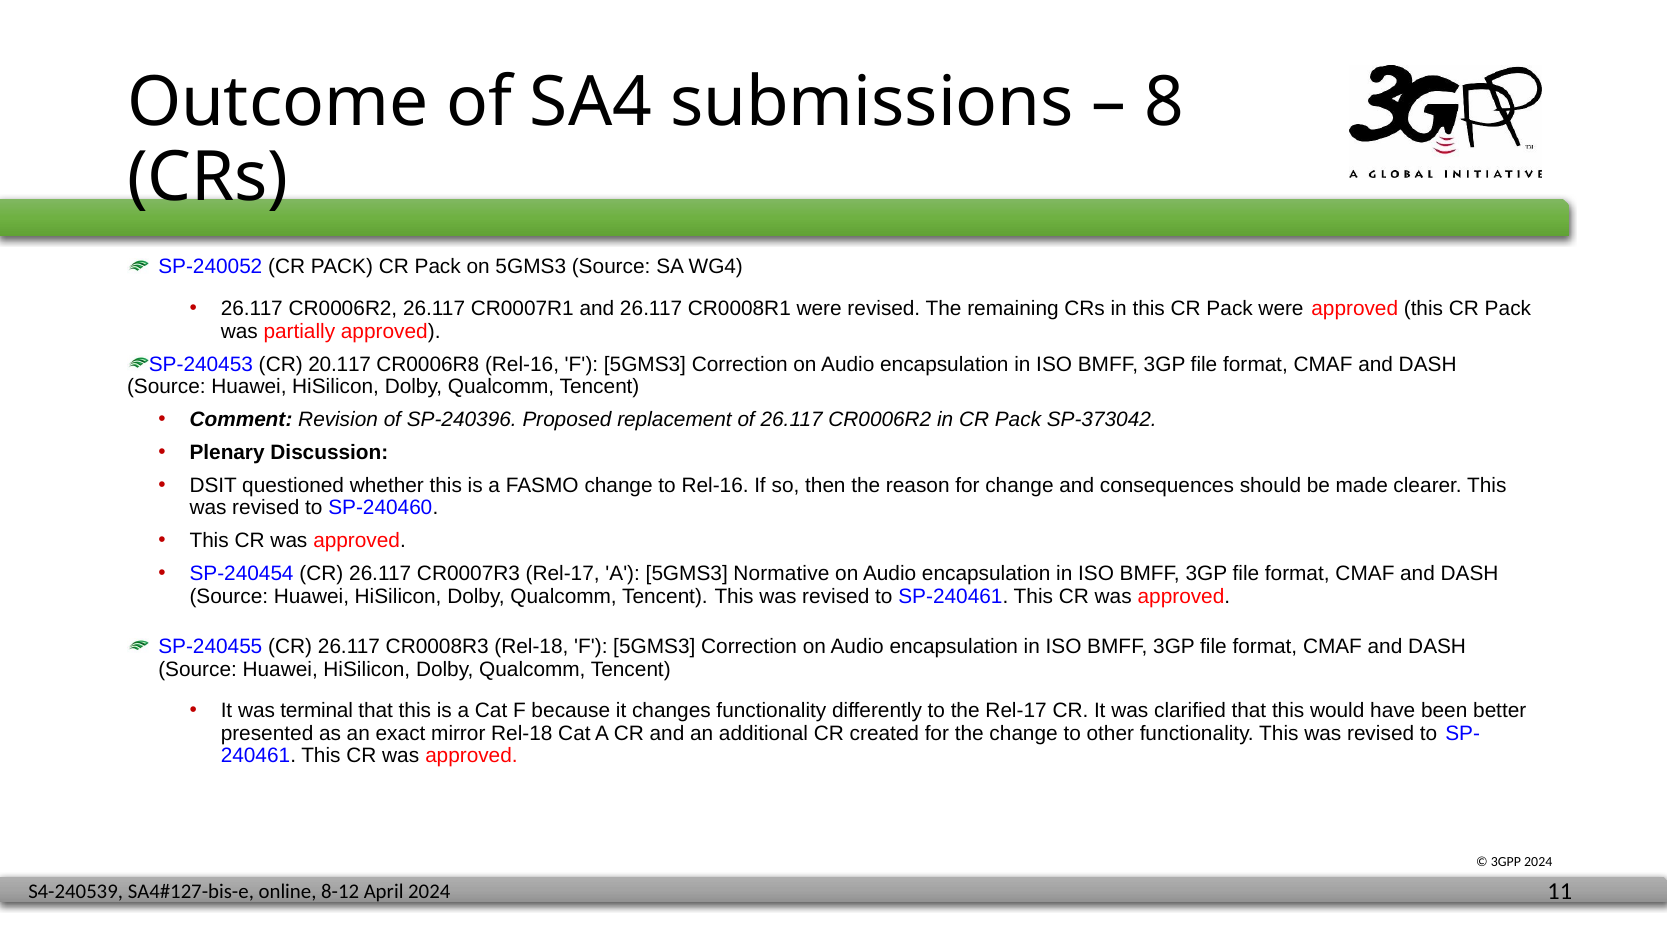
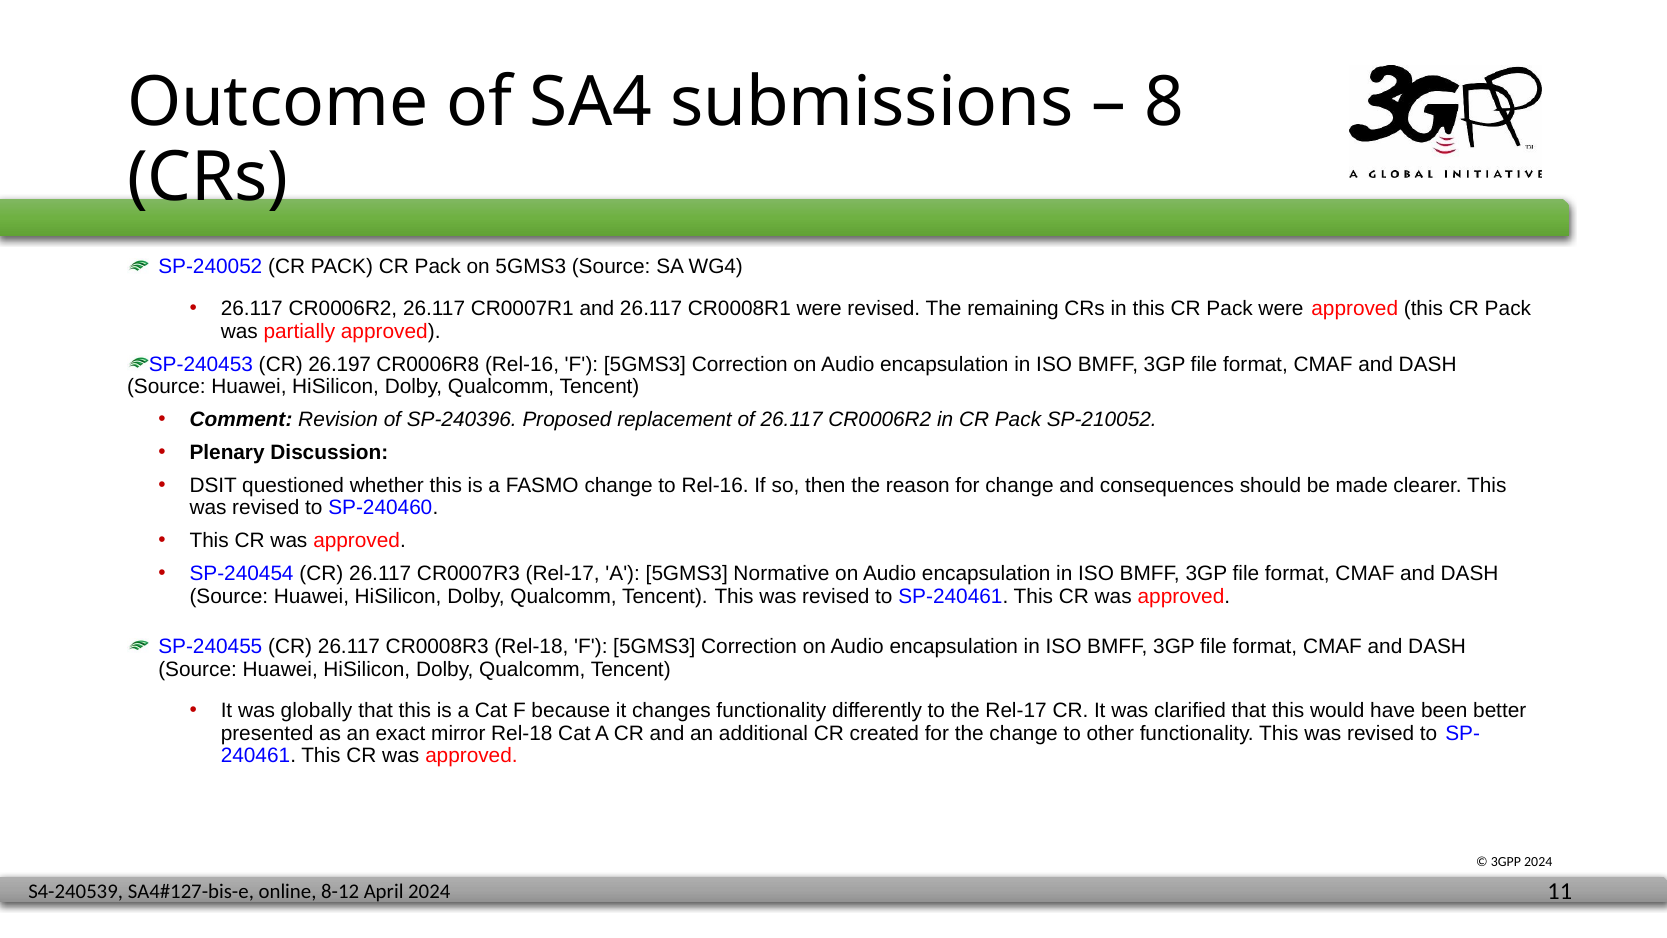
20.117: 20.117 -> 26.197
SP-373042: SP-373042 -> SP-210052
terminal: terminal -> globally
